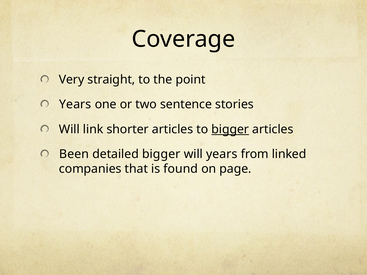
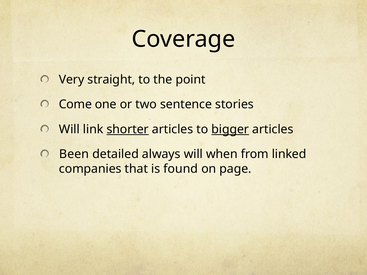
Years at (75, 105): Years -> Come
shorter underline: none -> present
detailed bigger: bigger -> always
will years: years -> when
